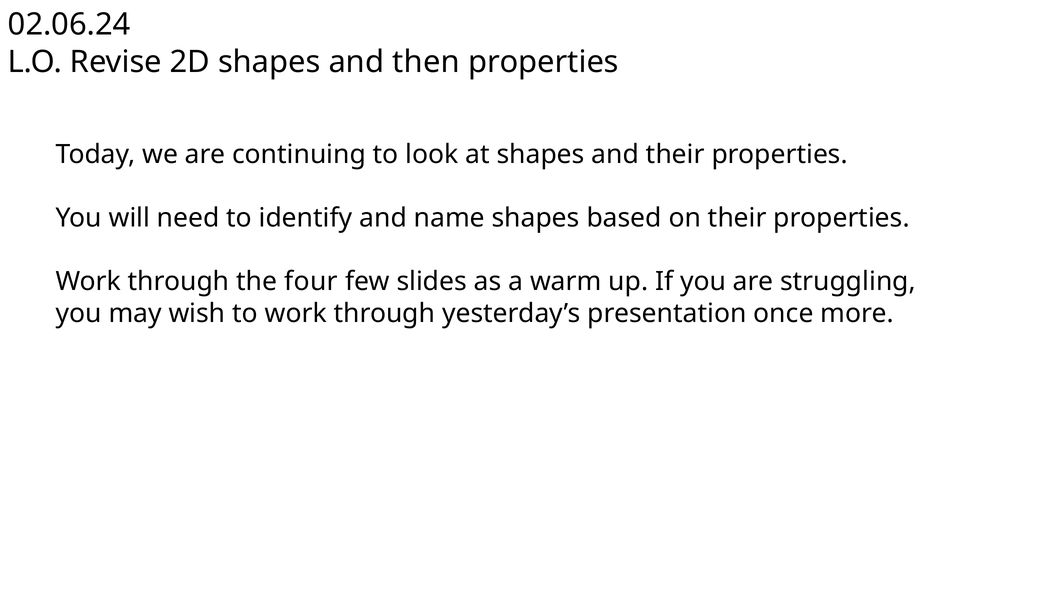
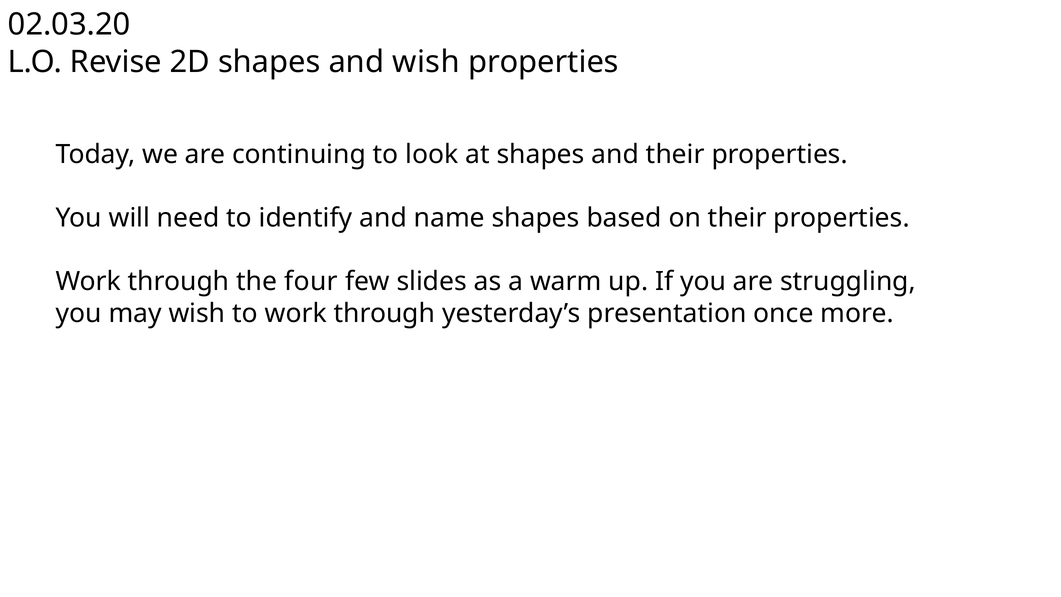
02.06.24: 02.06.24 -> 02.03.20
and then: then -> wish
